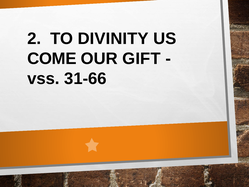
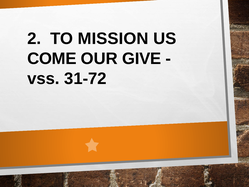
DIVINITY: DIVINITY -> MISSION
GIFT: GIFT -> GIVE
31-66: 31-66 -> 31-72
